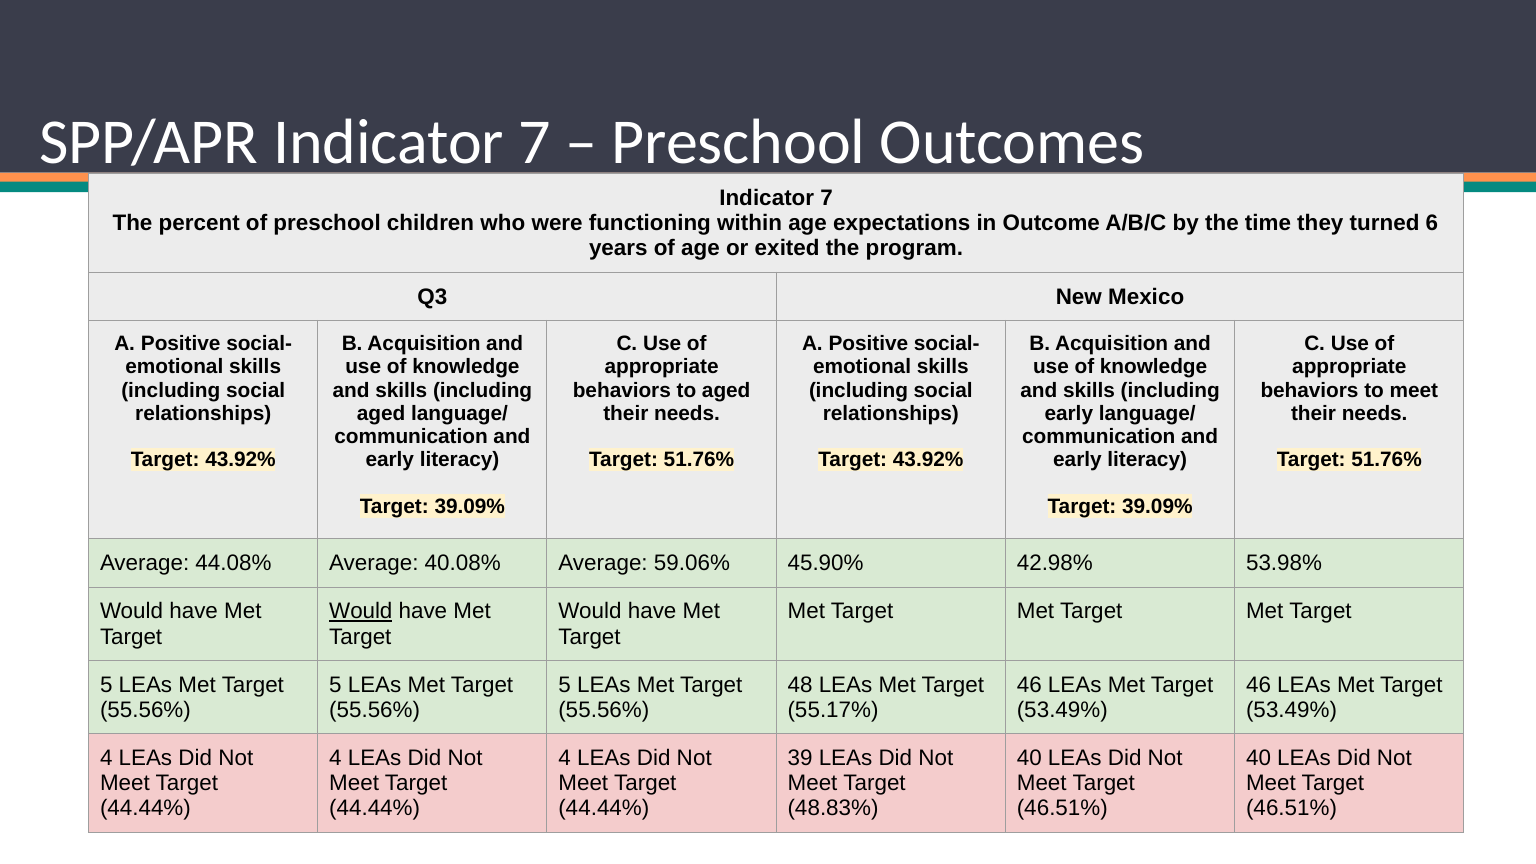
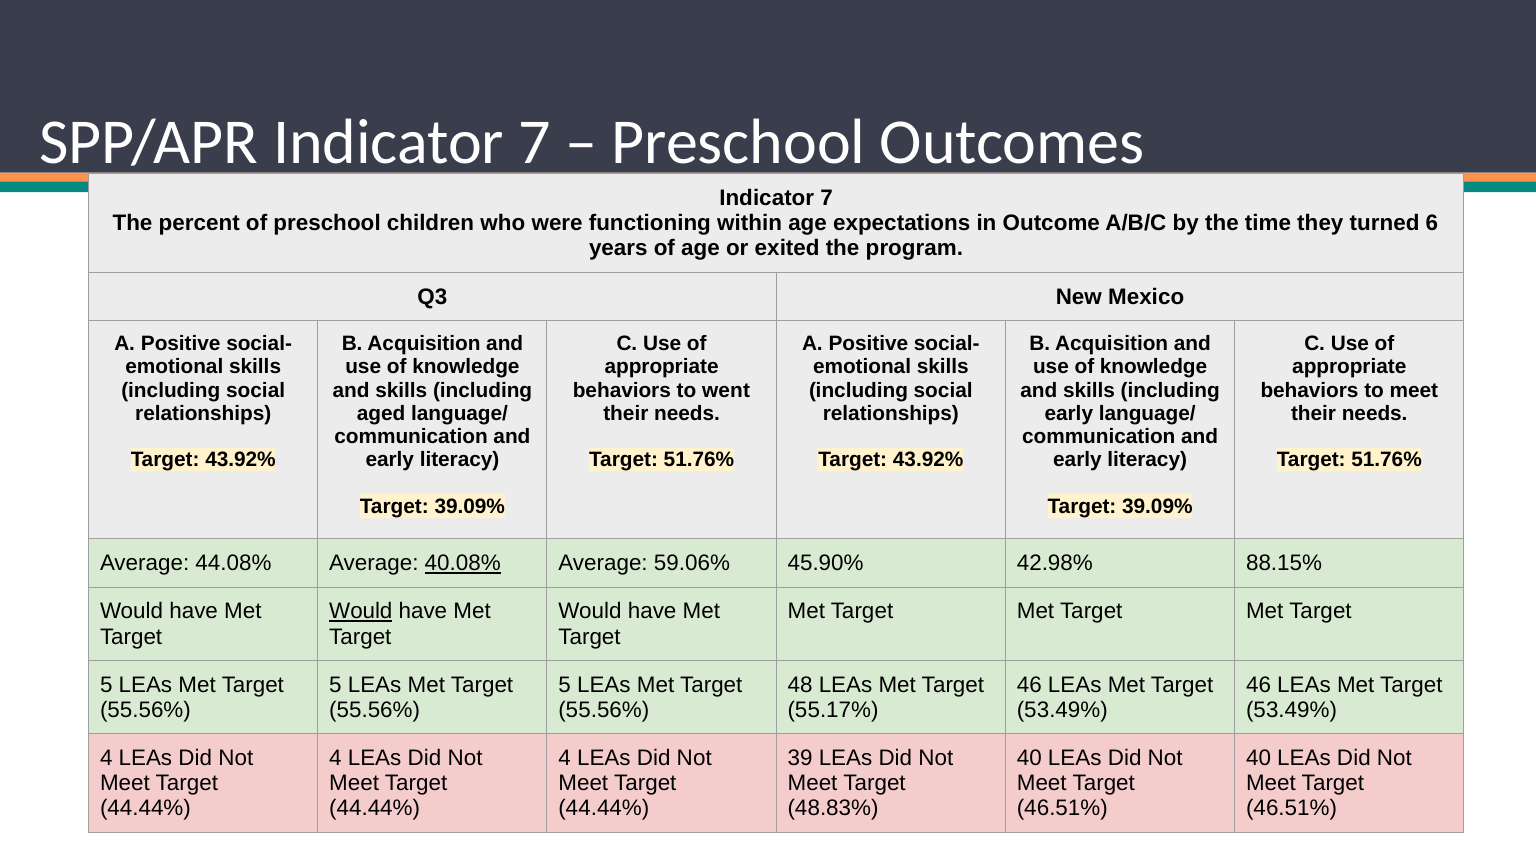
to aged: aged -> went
40.08% underline: none -> present
53.98%: 53.98% -> 88.15%
